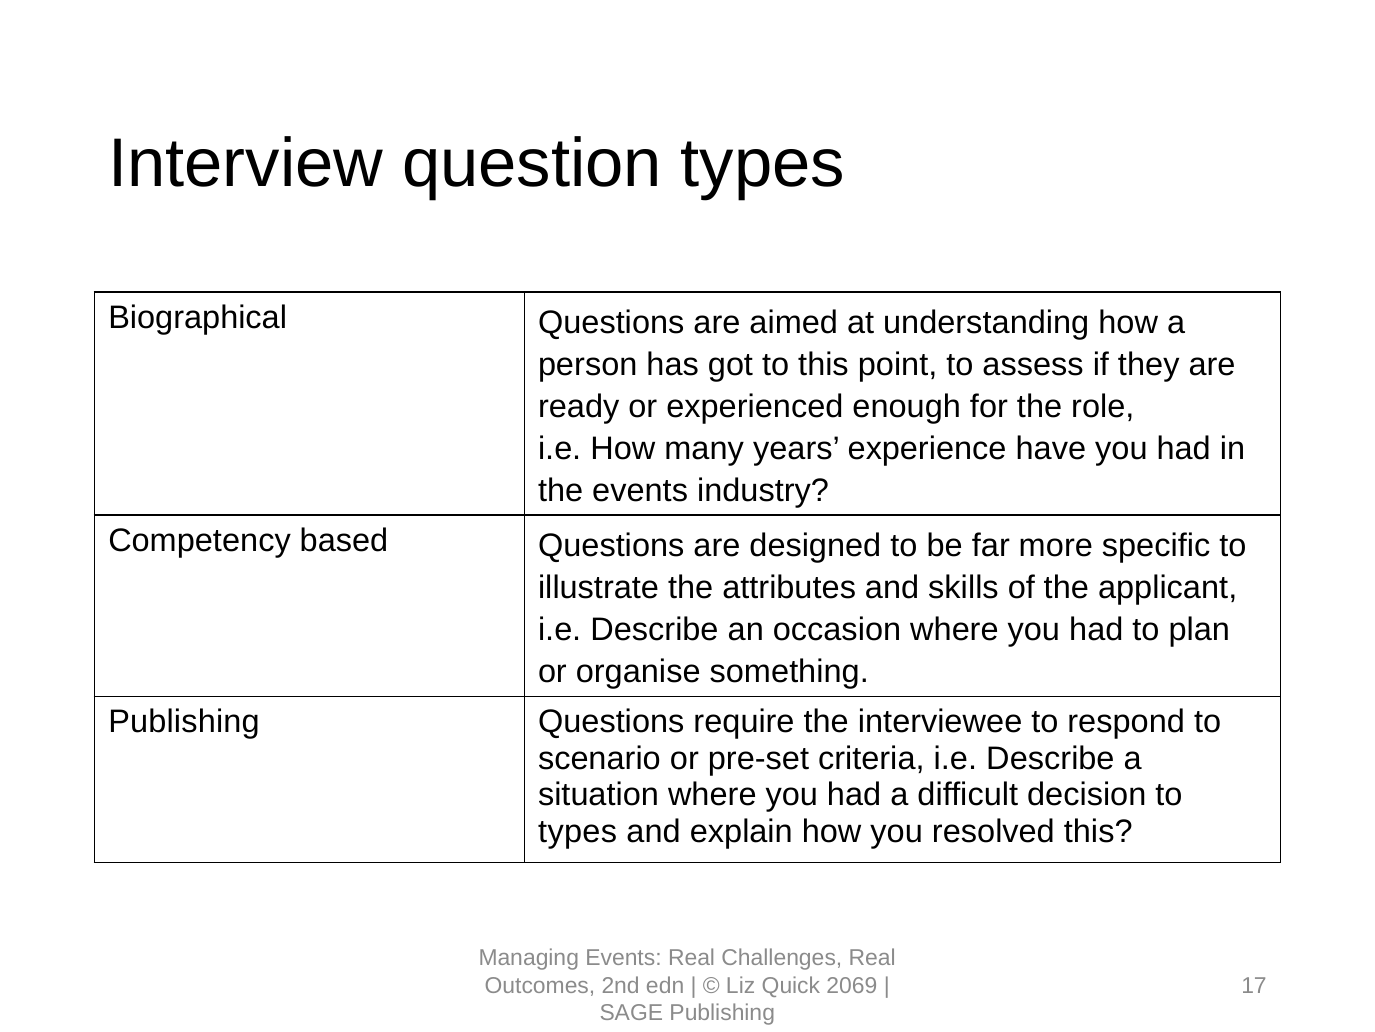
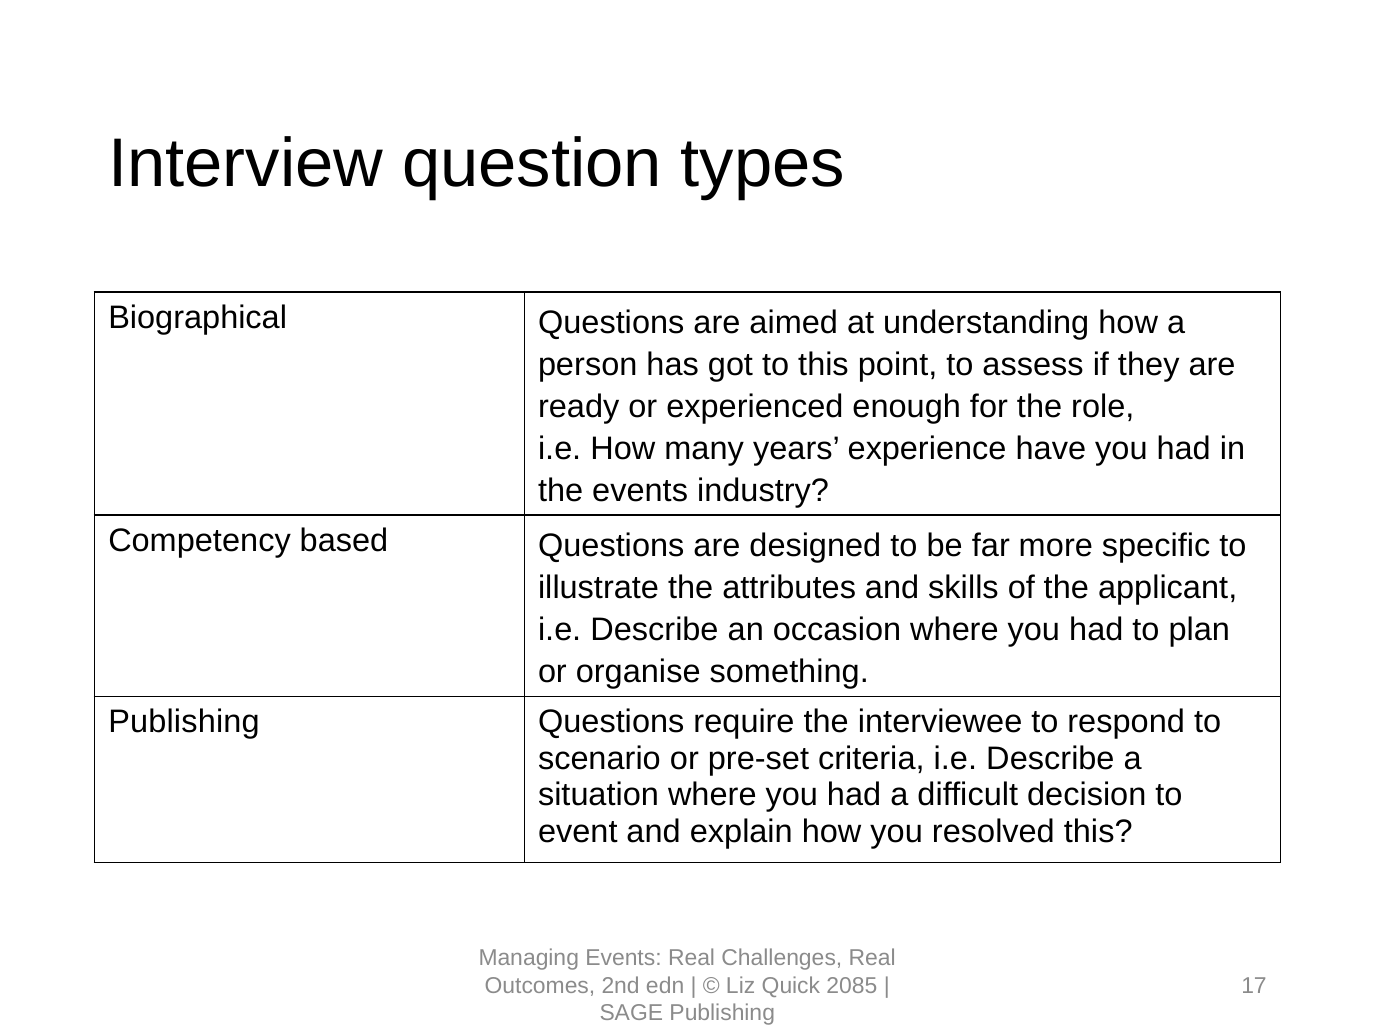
types at (578, 831): types -> event
2069: 2069 -> 2085
